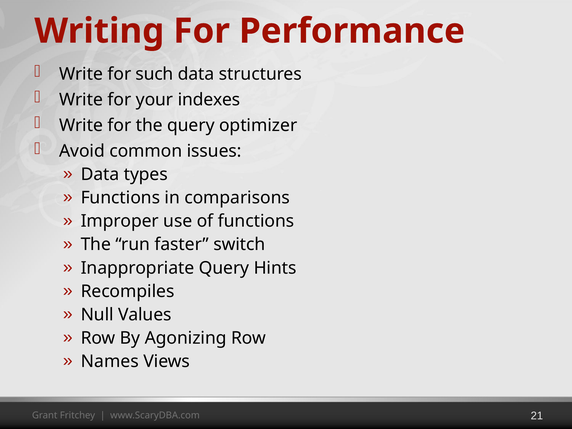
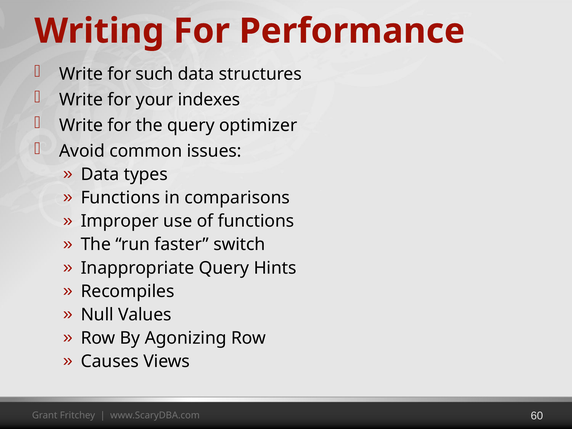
Names: Names -> Causes
21: 21 -> 60
